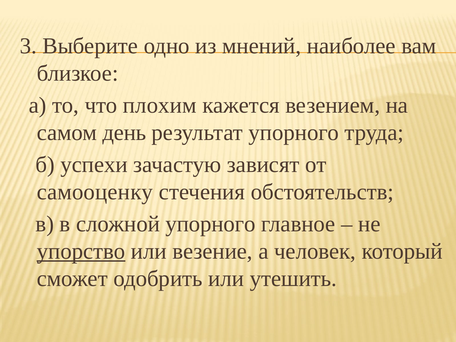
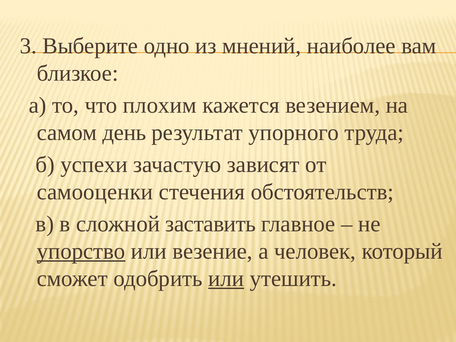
самооценку: самооценку -> самооценки
сложной упорного: упорного -> заставить
или at (226, 279) underline: none -> present
